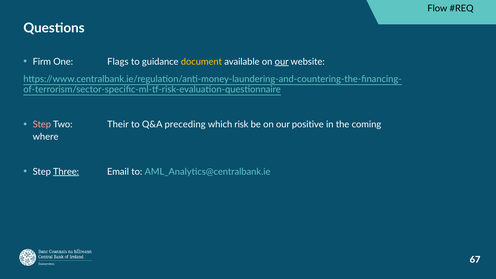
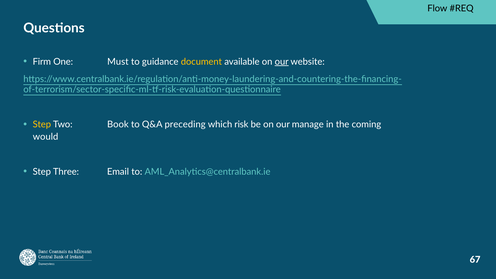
Flags: Flags -> Must
Step at (42, 124) colour: pink -> yellow
Their: Their -> Book
positive: positive -> manage
where: where -> would
Three underline: present -> none
